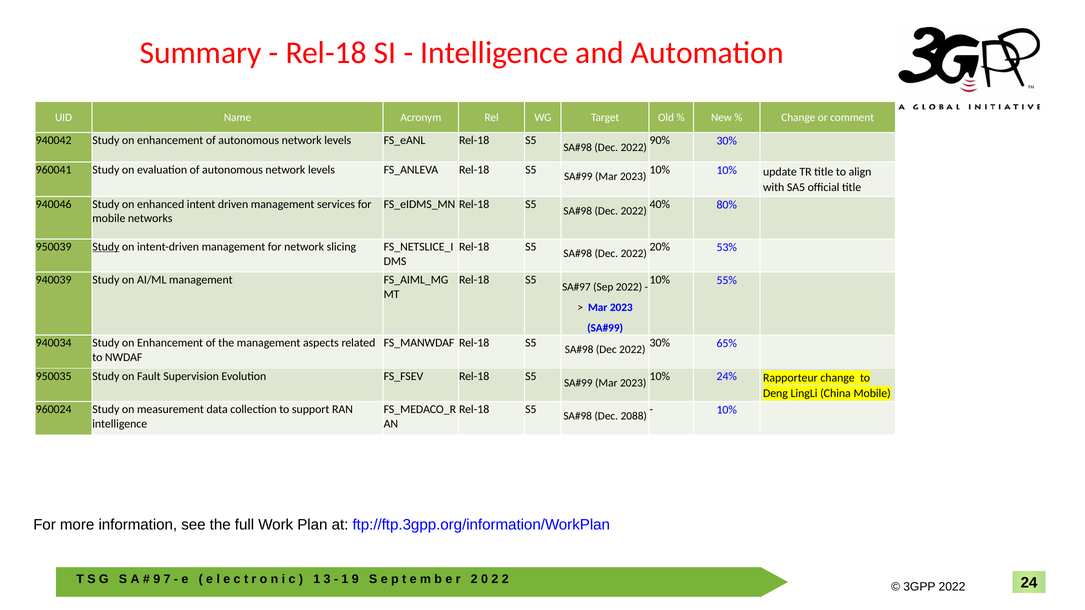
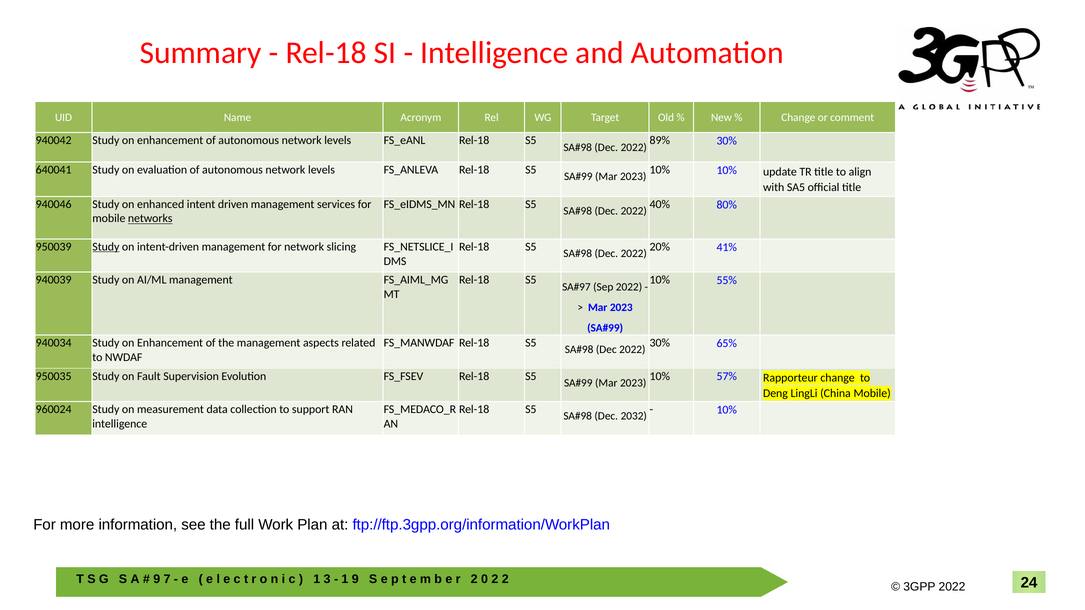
90%: 90% -> 89%
960041: 960041 -> 640041
networks underline: none -> present
53%: 53% -> 41%
24%: 24% -> 57%
2088: 2088 -> 2032
